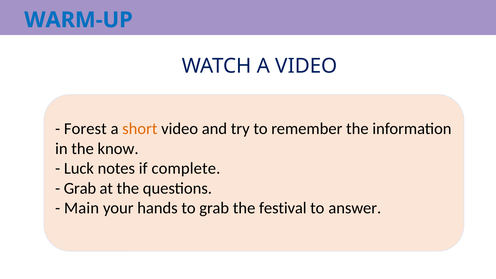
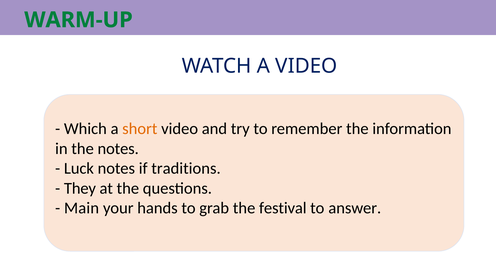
WARM-UP colour: blue -> green
Forest: Forest -> Which
the know: know -> notes
complete: complete -> traditions
Grab at (80, 188): Grab -> They
